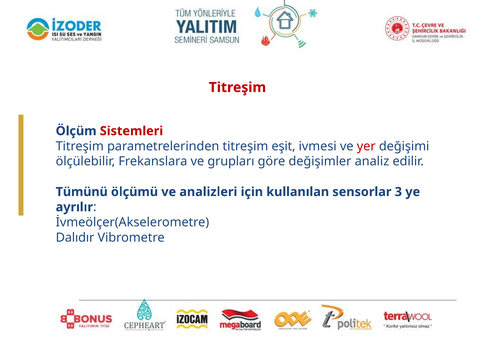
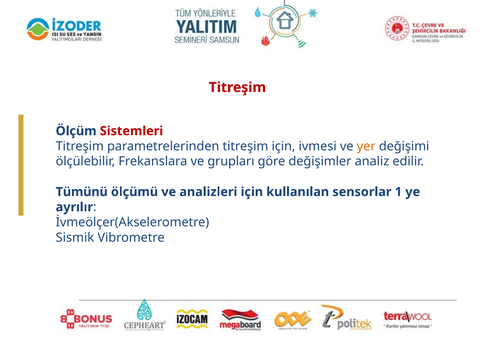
titreşim eşit: eşit -> için
yer colour: red -> orange
3: 3 -> 1
Dalıdır: Dalıdır -> Sismik
